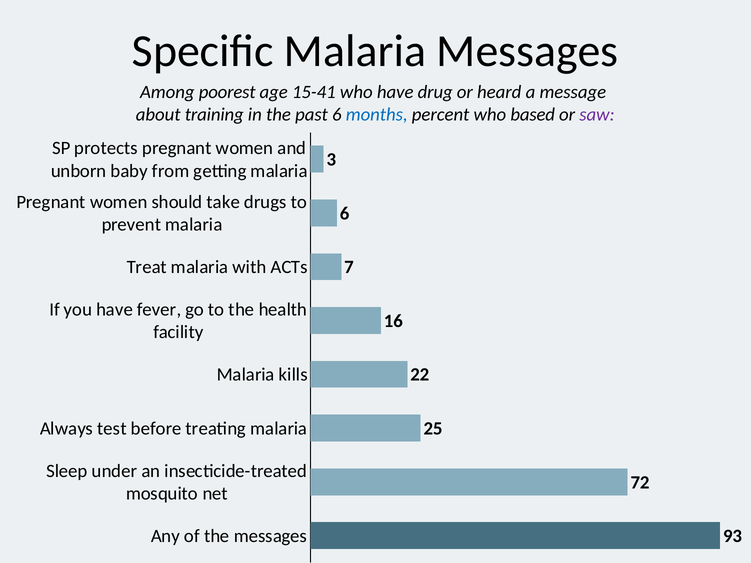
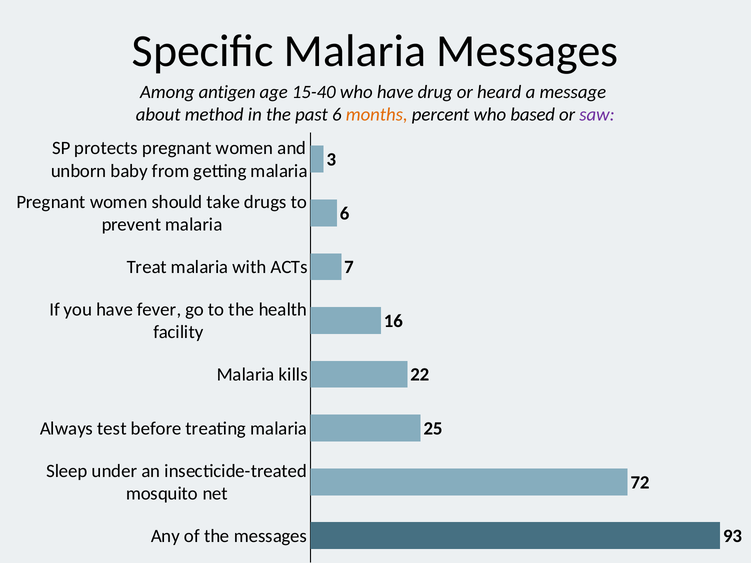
poorest: poorest -> antigen
15-41: 15-41 -> 15-40
training: training -> method
months colour: blue -> orange
